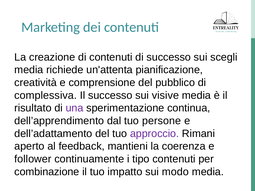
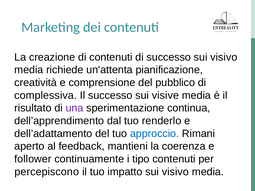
successo sui scegli: scegli -> visivo
persone: persone -> renderlo
approccio colour: purple -> blue
combinazione: combinazione -> percepiscono
impatto sui modo: modo -> visivo
